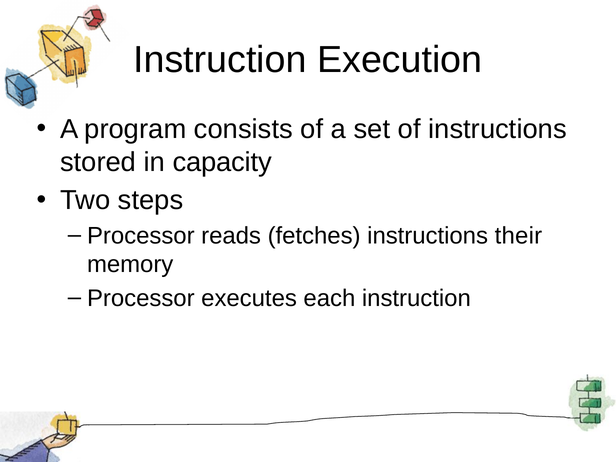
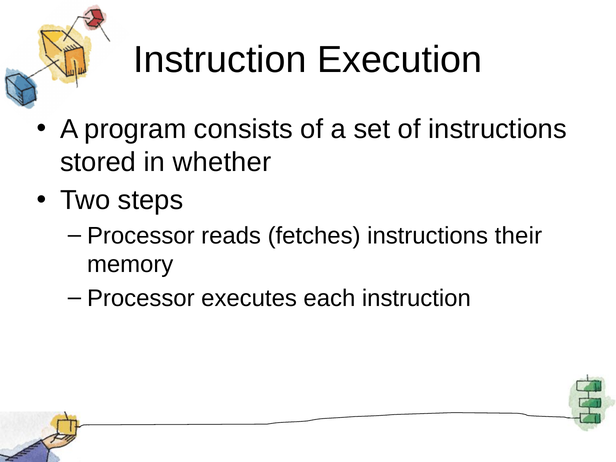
capacity: capacity -> whether
